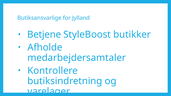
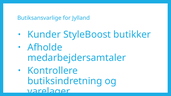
Betjene: Betjene -> Kunder
